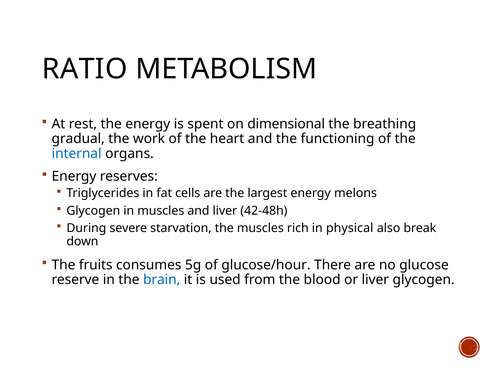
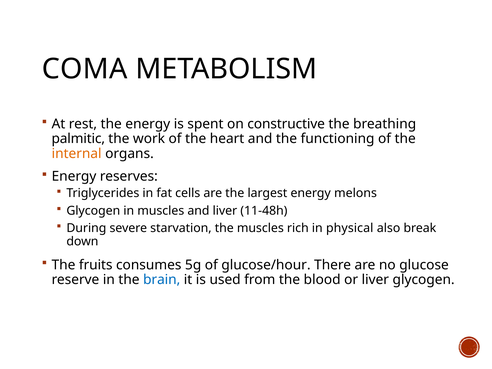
RATIO: RATIO -> COMA
dimensional: dimensional -> constructive
gradual: gradual -> palmitic
internal colour: blue -> orange
42-48h: 42-48h -> 11-48h
